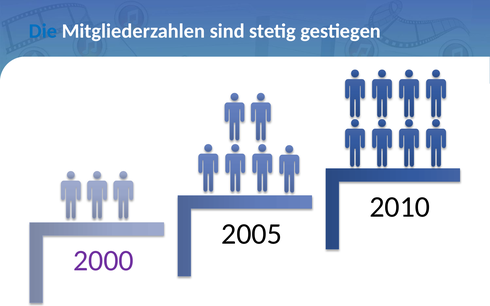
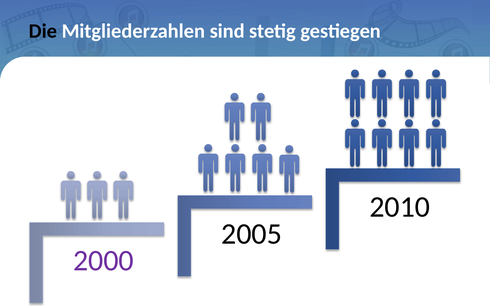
Die colour: blue -> black
